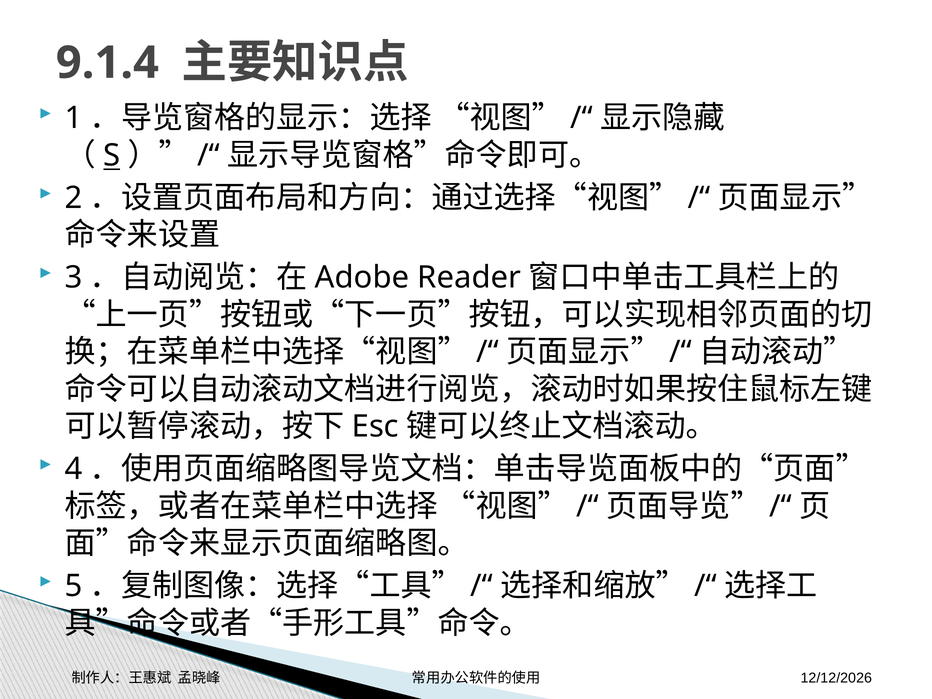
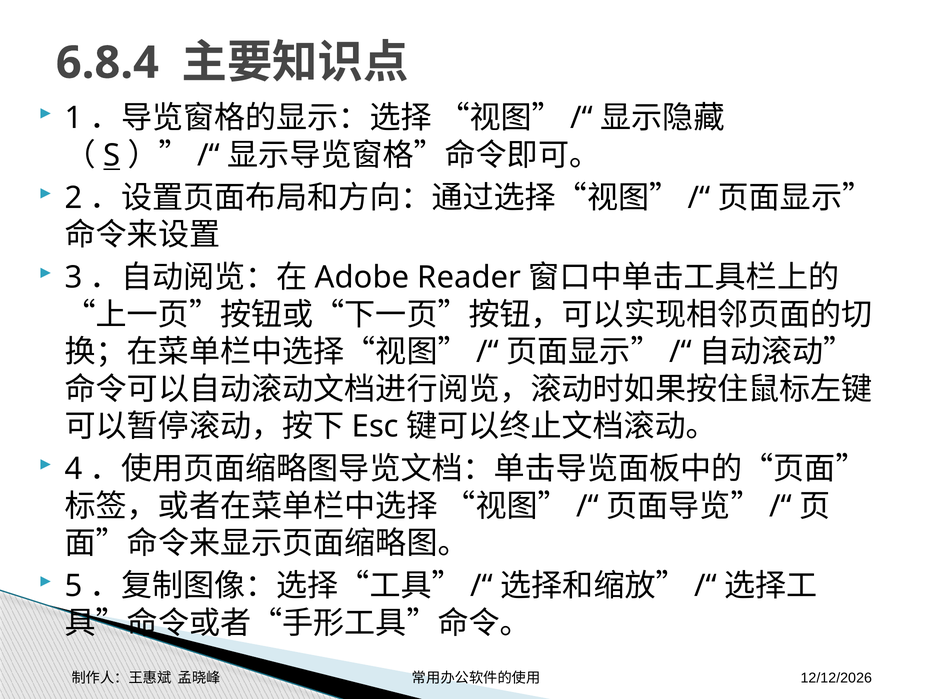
9.1.4: 9.1.4 -> 6.8.4
